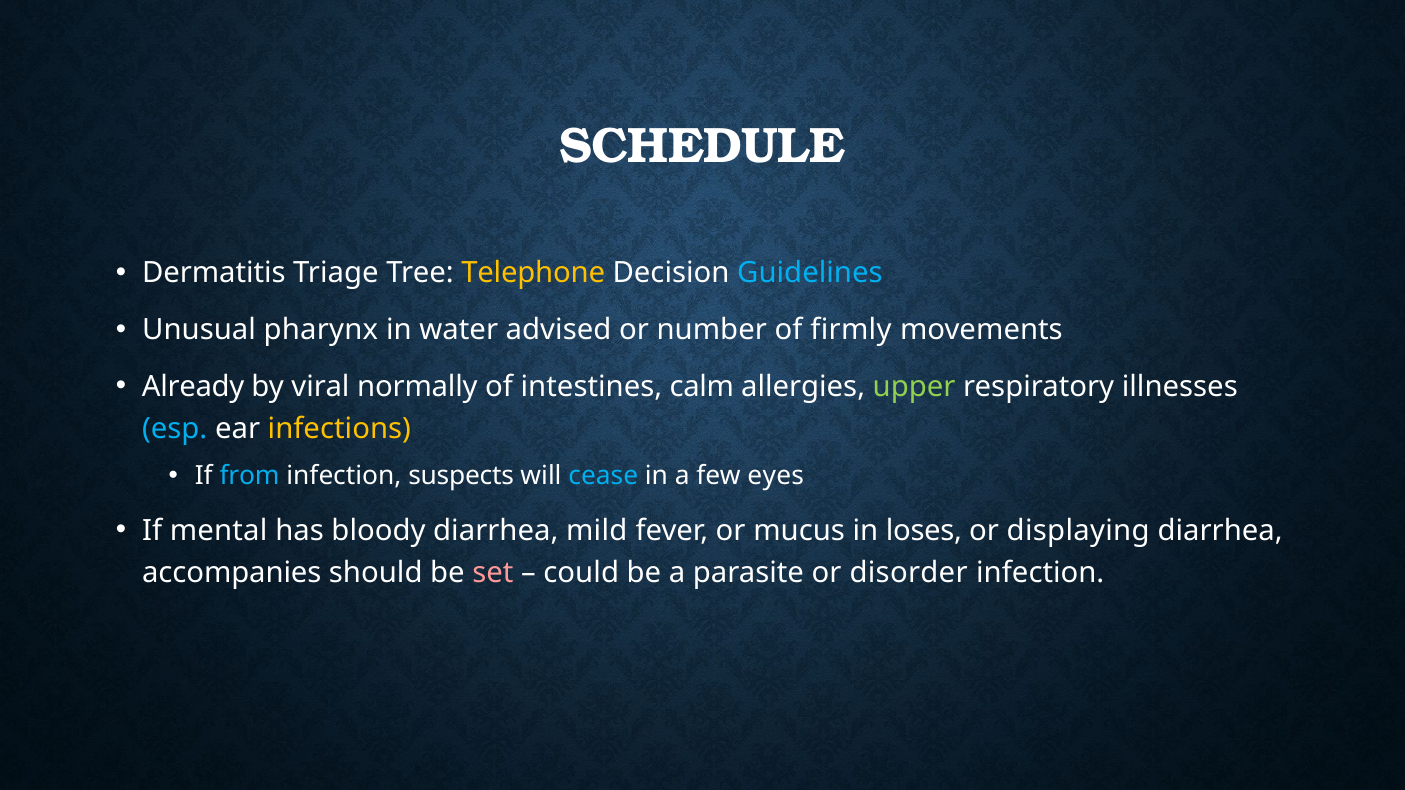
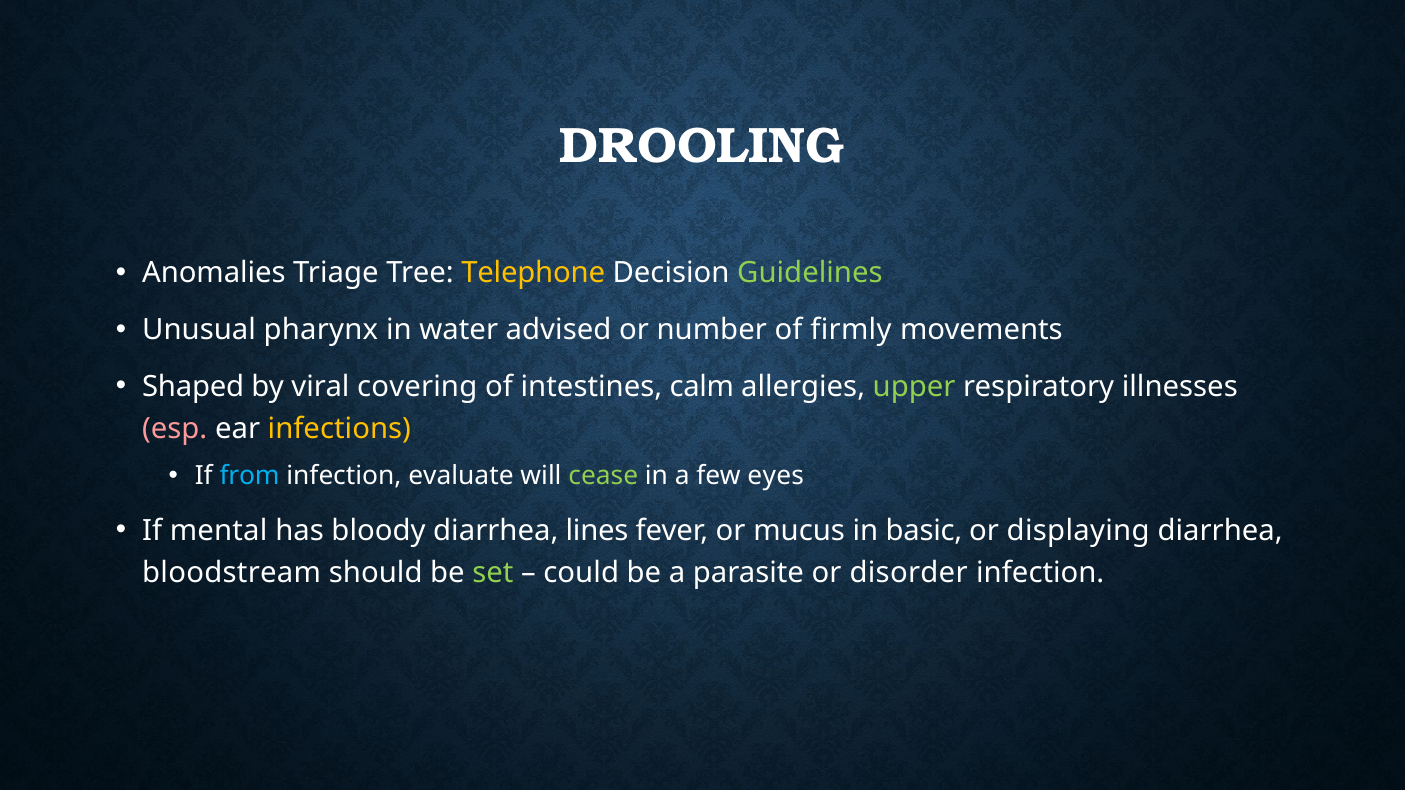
SCHEDULE: SCHEDULE -> DROOLING
Dermatitis: Dermatitis -> Anomalies
Guidelines colour: light blue -> light green
Already: Already -> Shaped
normally: normally -> covering
esp colour: light blue -> pink
suspects: suspects -> evaluate
cease colour: light blue -> light green
mild: mild -> lines
loses: loses -> basic
accompanies: accompanies -> bloodstream
set colour: pink -> light green
